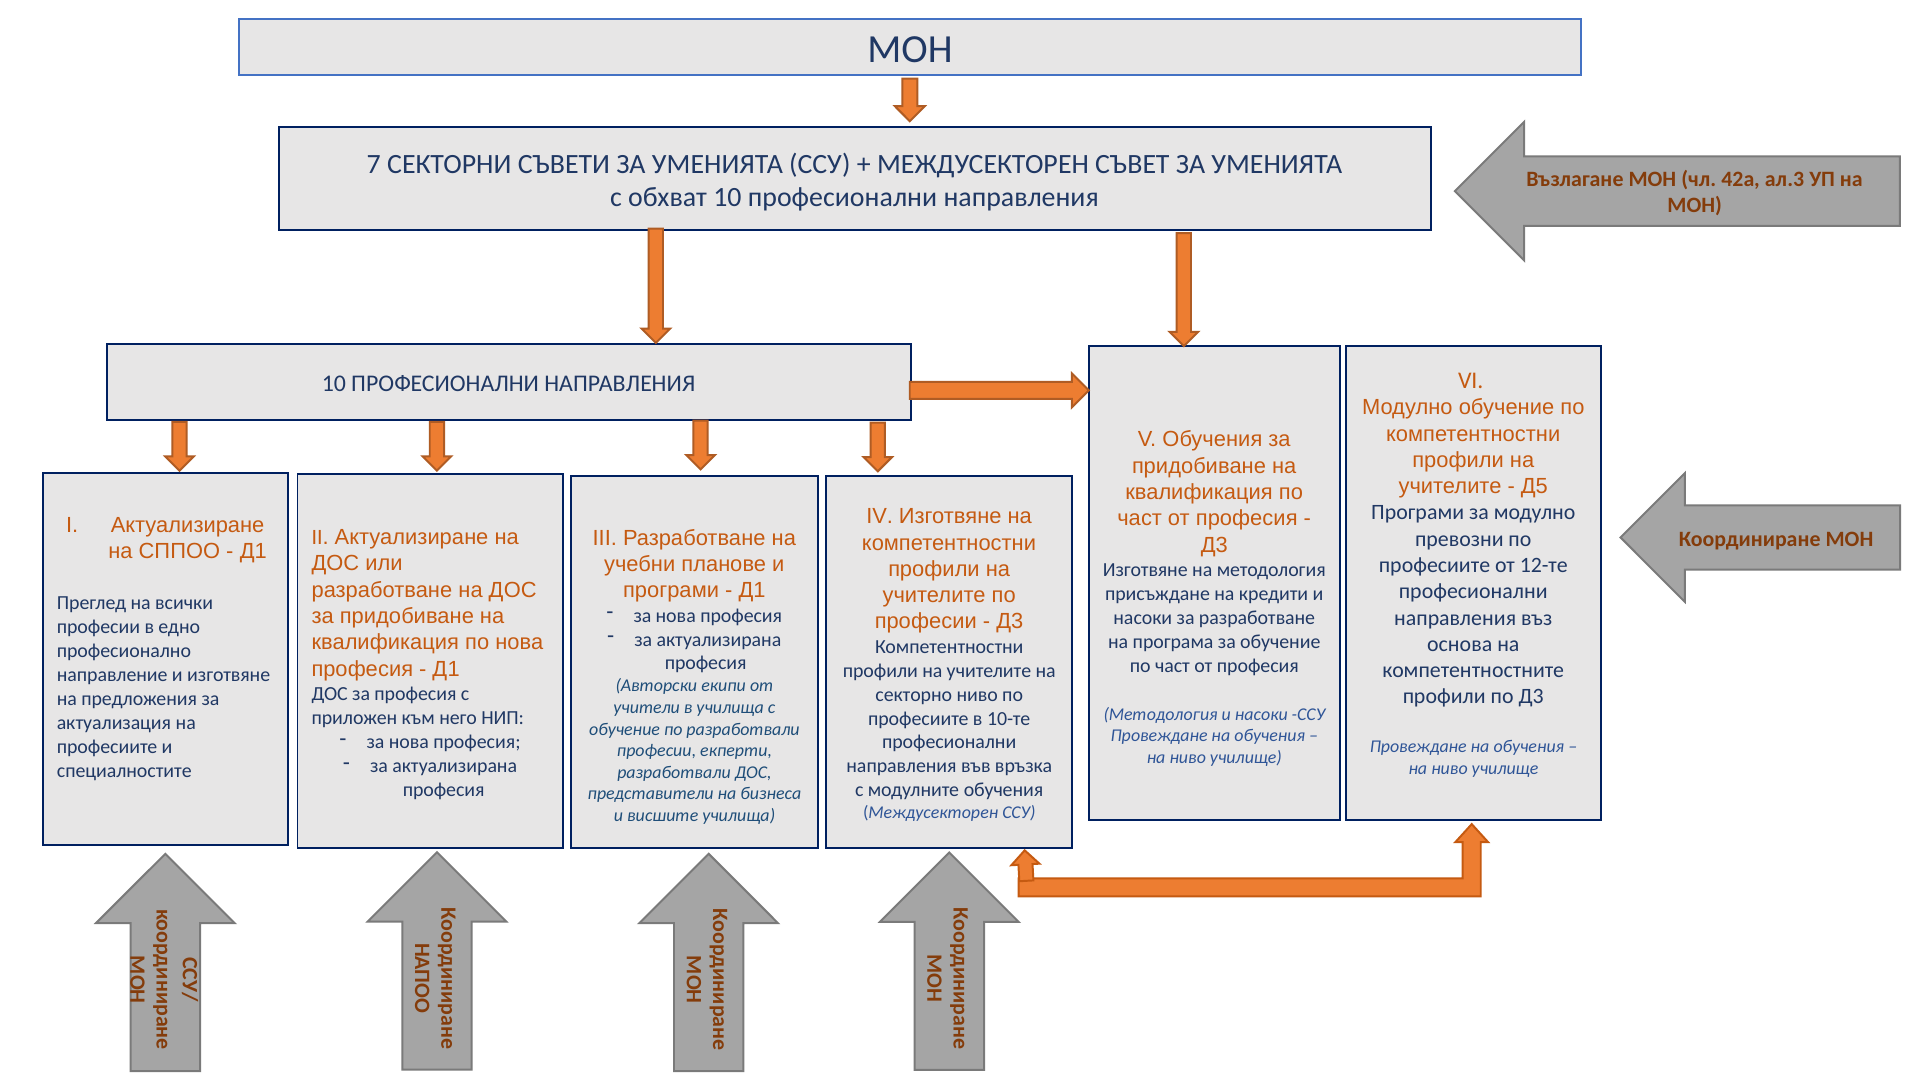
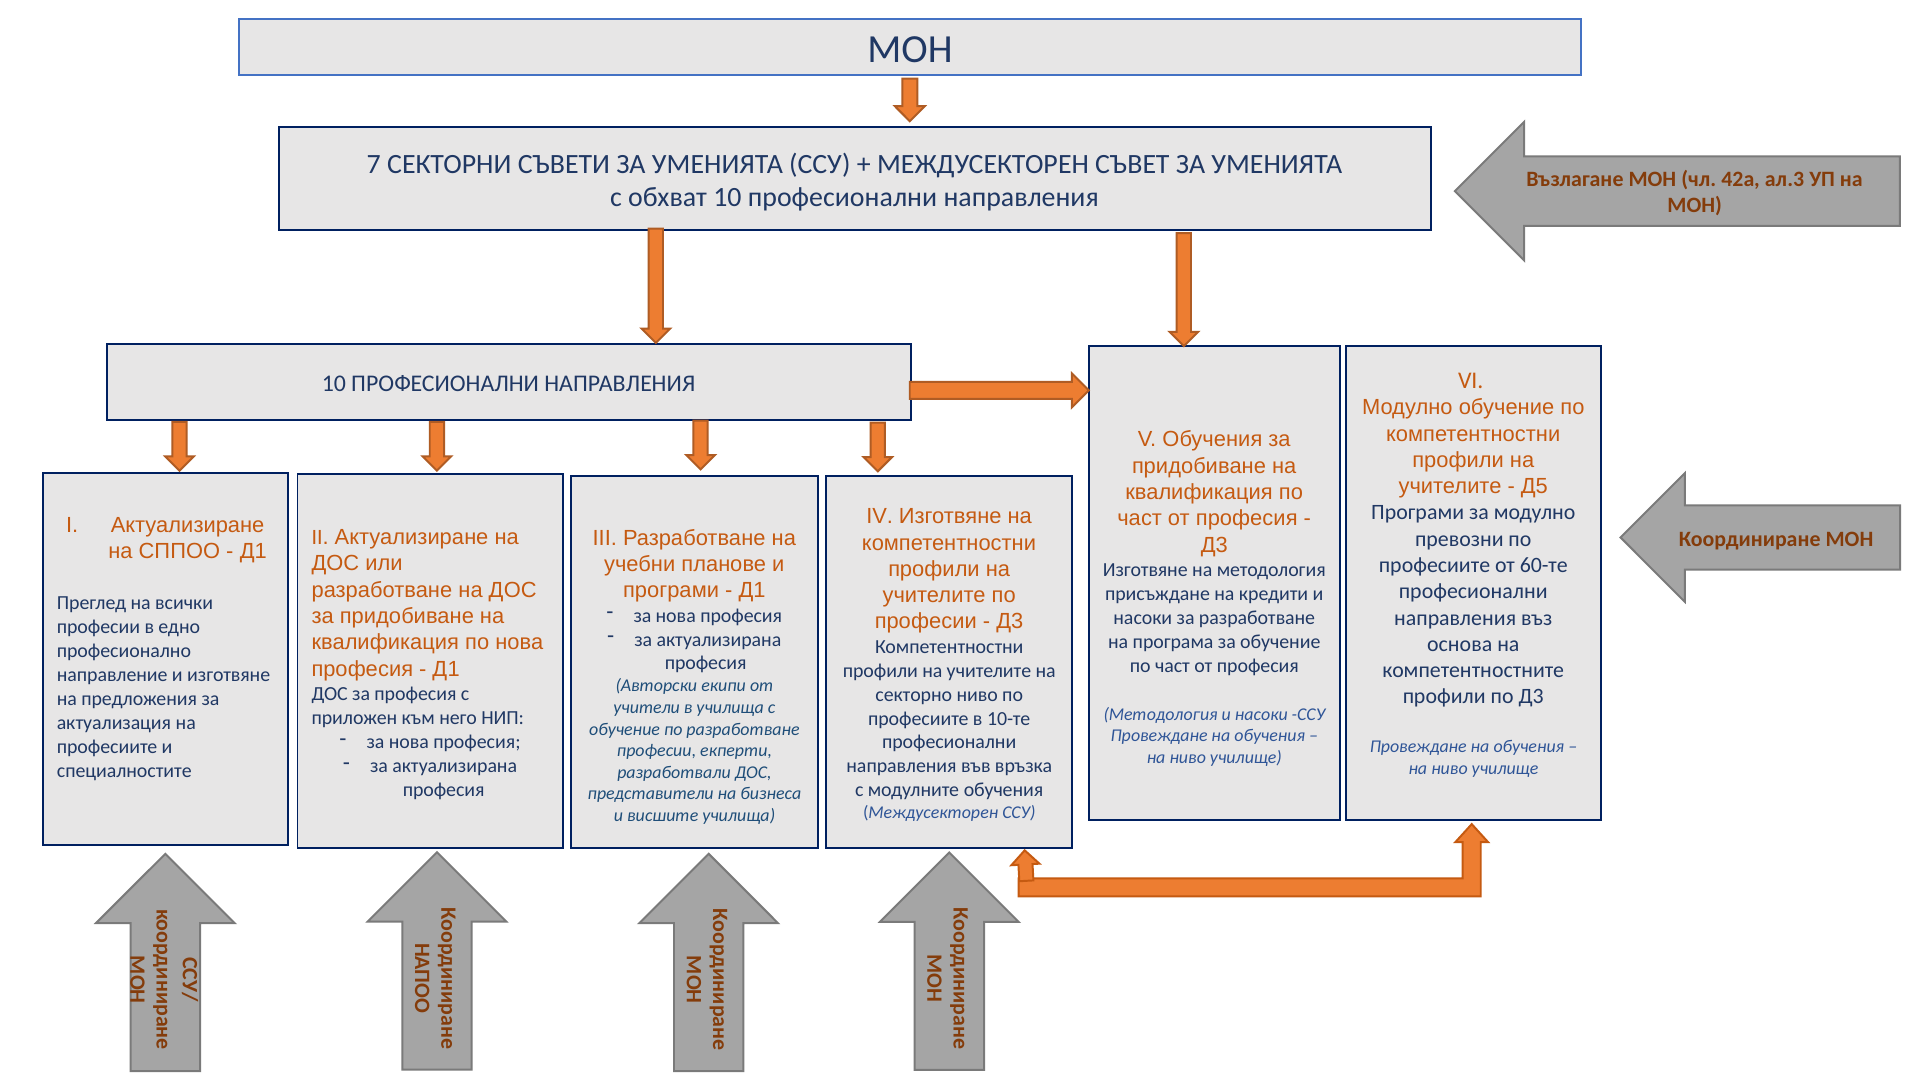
12-те: 12-те -> 60-те
по разработвали: разработвали -> разработване
